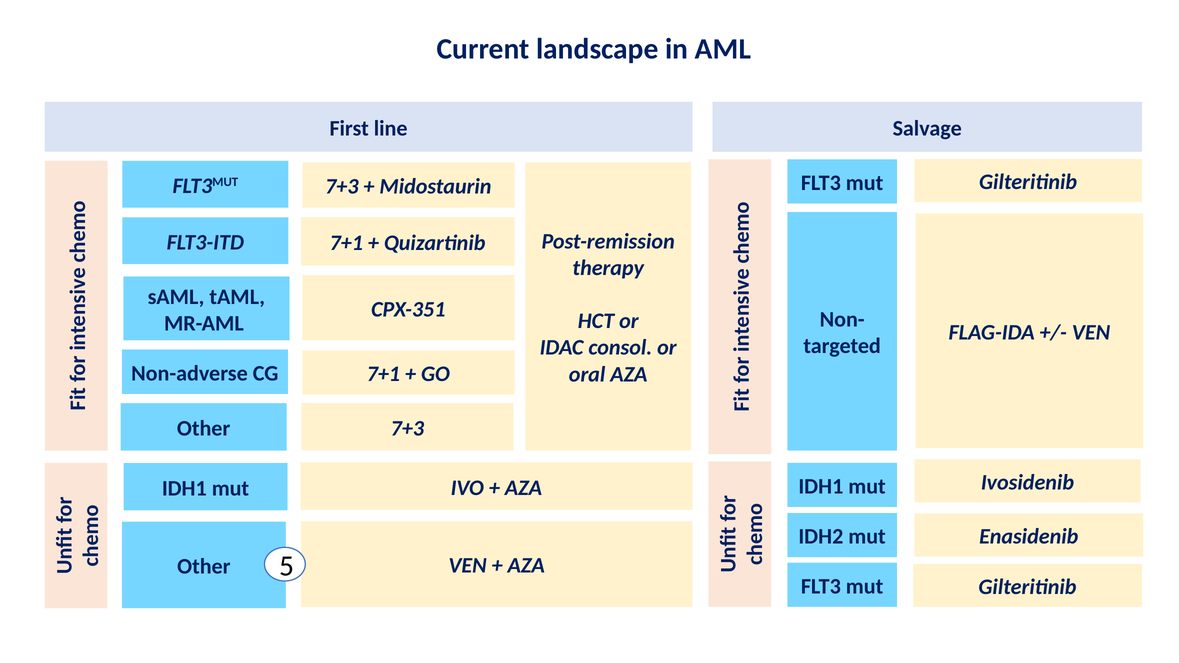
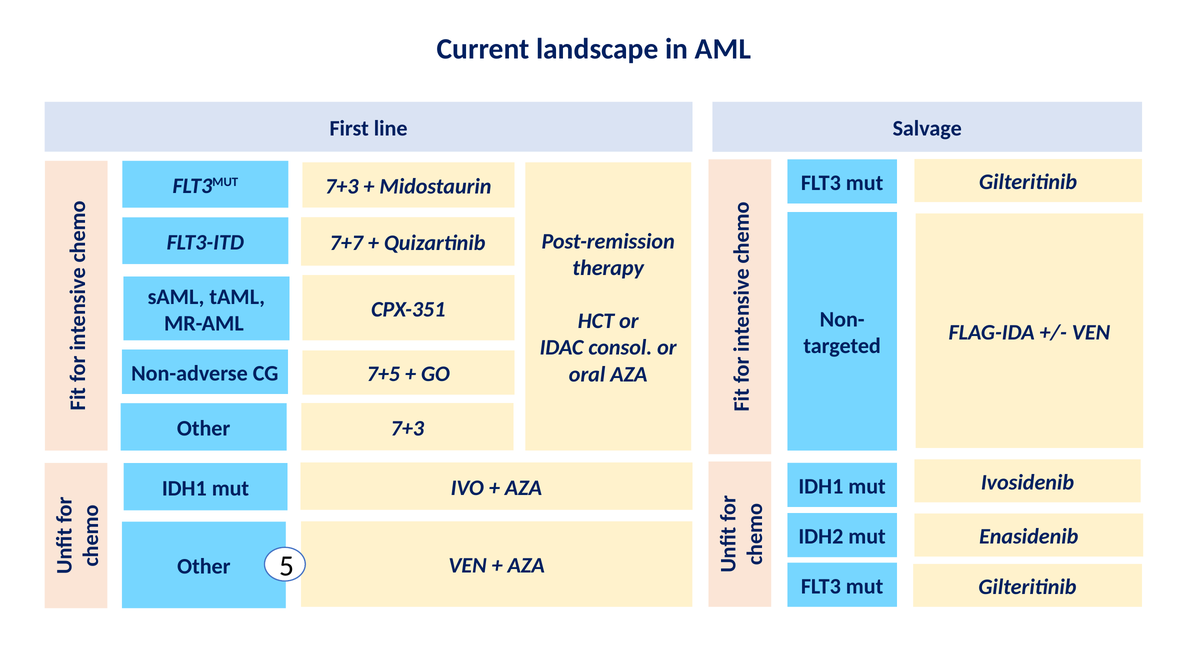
7+1 at (346, 243): 7+1 -> 7+7
CG 7+1: 7+1 -> 7+5
